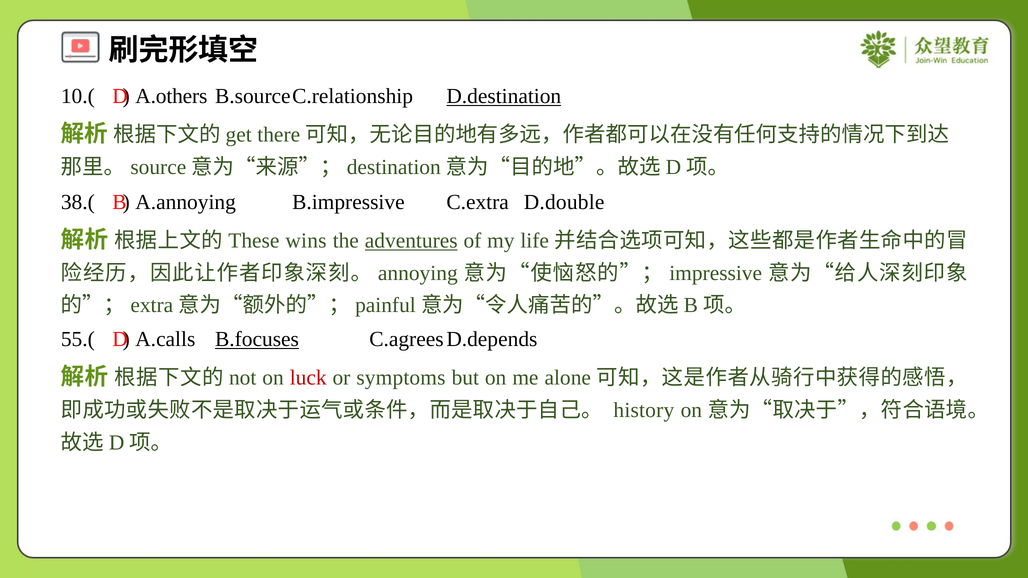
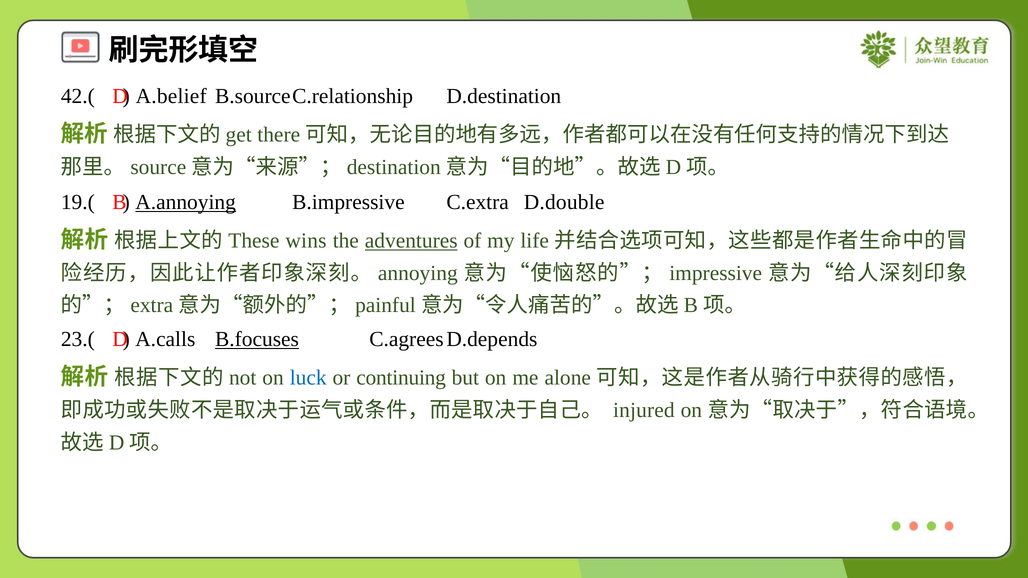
10.(: 10.( -> 42.(
A.others: A.others -> A.belief
D.destination underline: present -> none
38.(: 38.( -> 19.(
A.annoying underline: none -> present
55.(: 55.( -> 23.(
luck colour: red -> blue
symptoms: symptoms -> continuing
history: history -> injured
